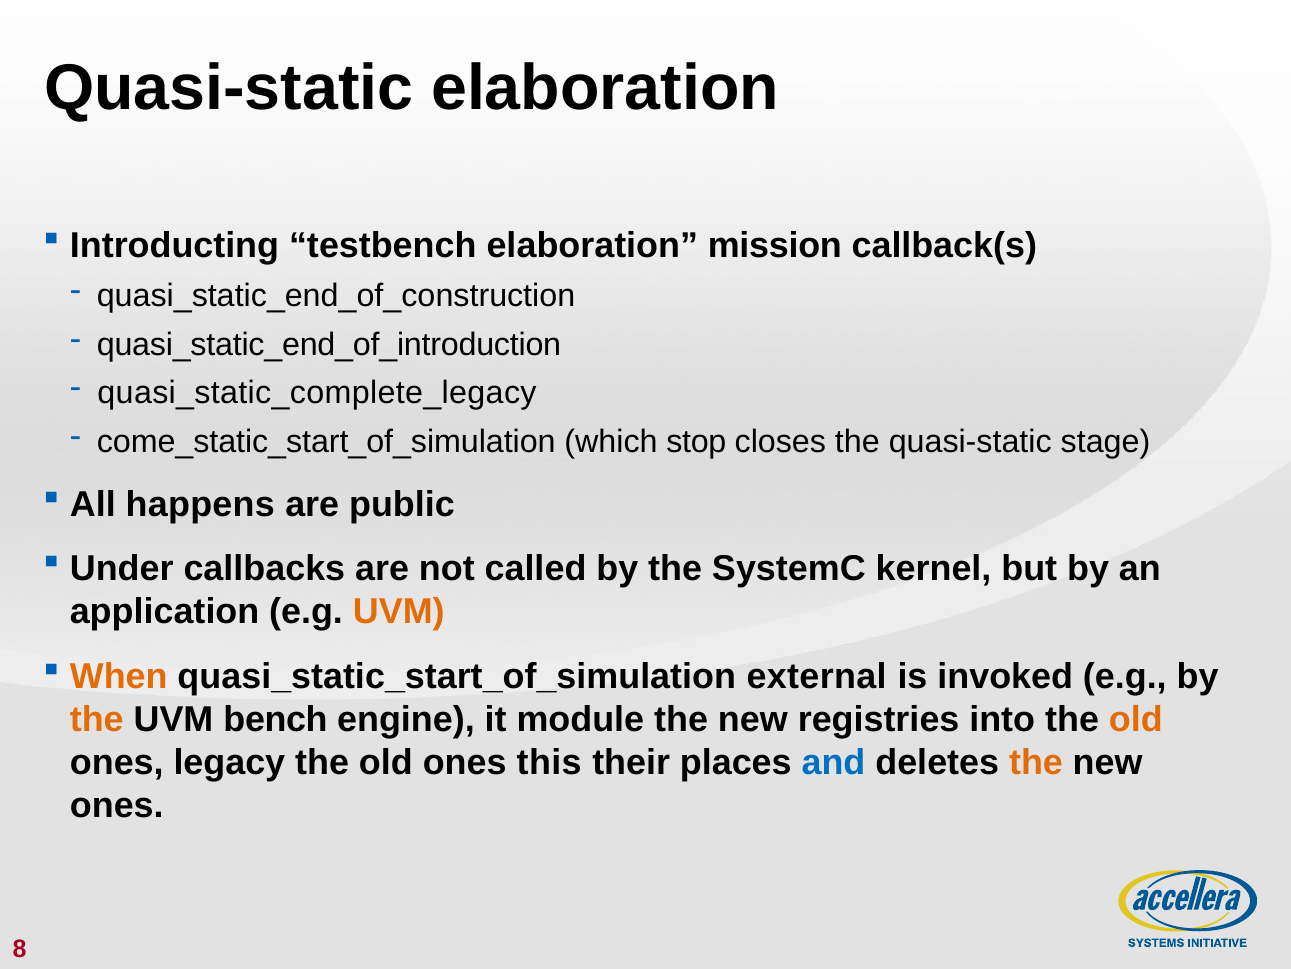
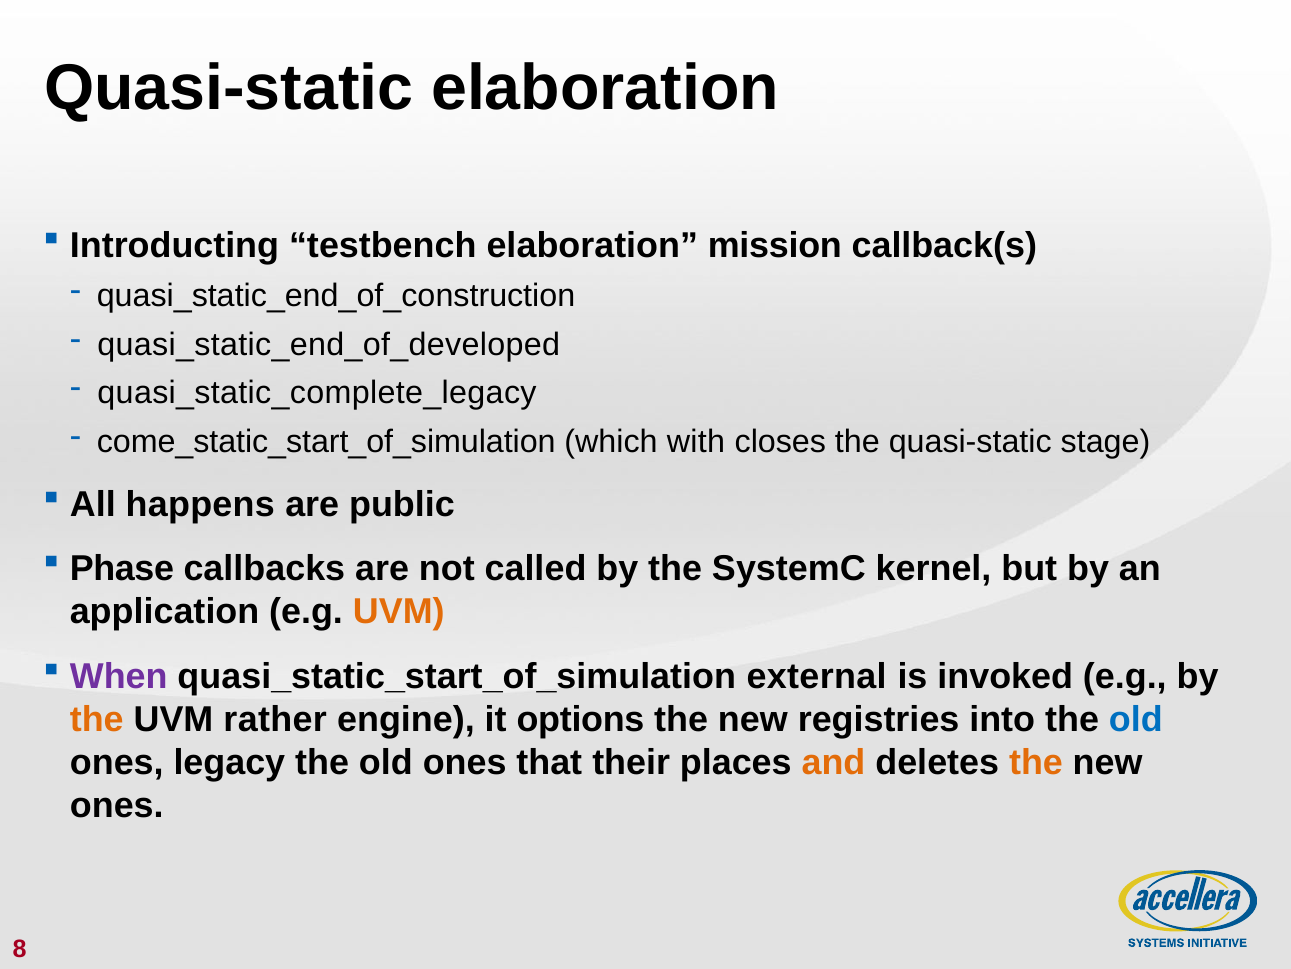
quasi_static_end_of_introduction: quasi_static_end_of_introduction -> quasi_static_end_of_developed
stop: stop -> with
Under: Under -> Phase
When colour: orange -> purple
bench: bench -> rather
module: module -> options
old at (1136, 719) colour: orange -> blue
this: this -> that
and colour: blue -> orange
